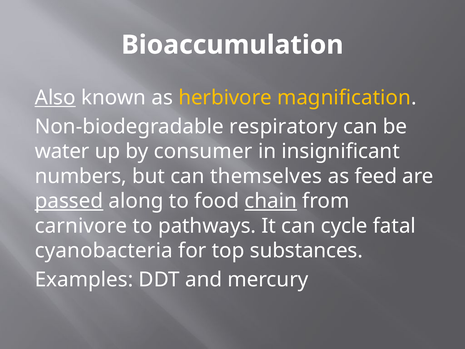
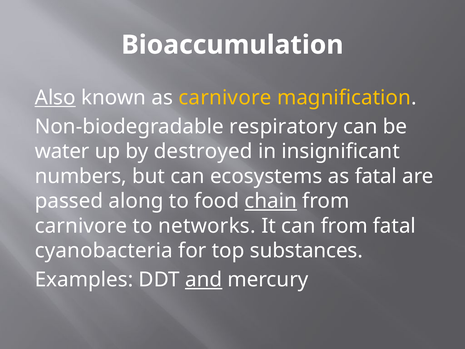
as herbivore: herbivore -> carnivore
consumer: consumer -> destroyed
themselves: themselves -> ecosystems
as feed: feed -> fatal
passed underline: present -> none
pathways: pathways -> networks
can cycle: cycle -> from
and underline: none -> present
